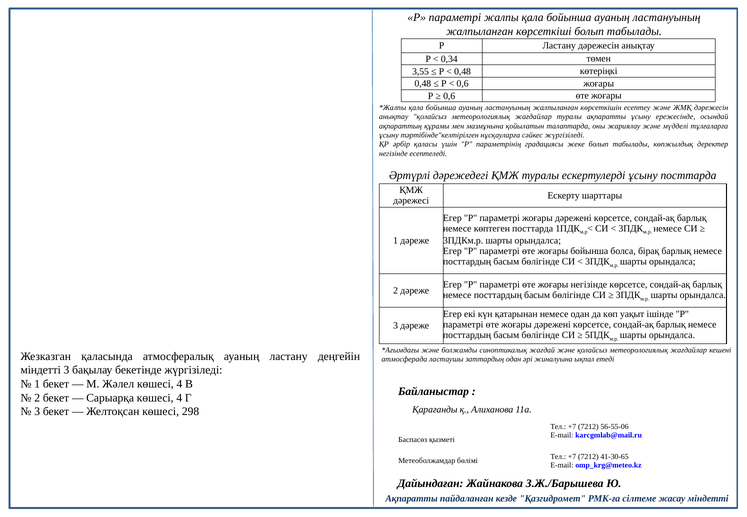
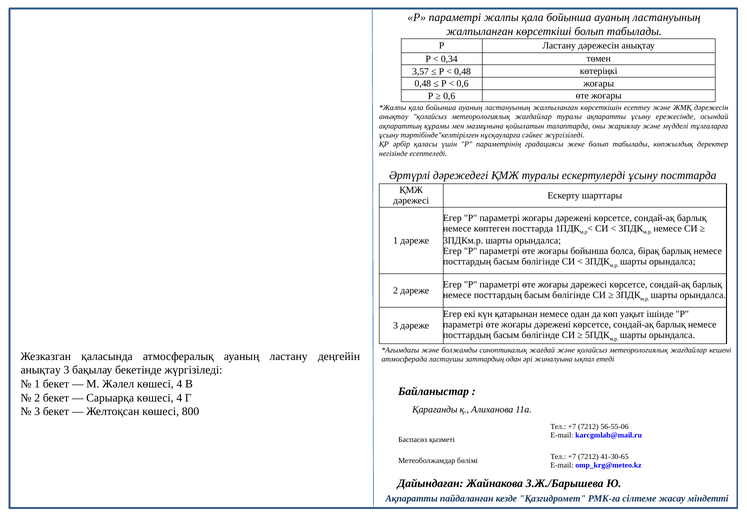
3,55: 3,55 -> 3,57
жоғары негізінде: негізінде -> дәрежесі
міндетті at (41, 370): міндетті -> анықтау
298: 298 -> 800
